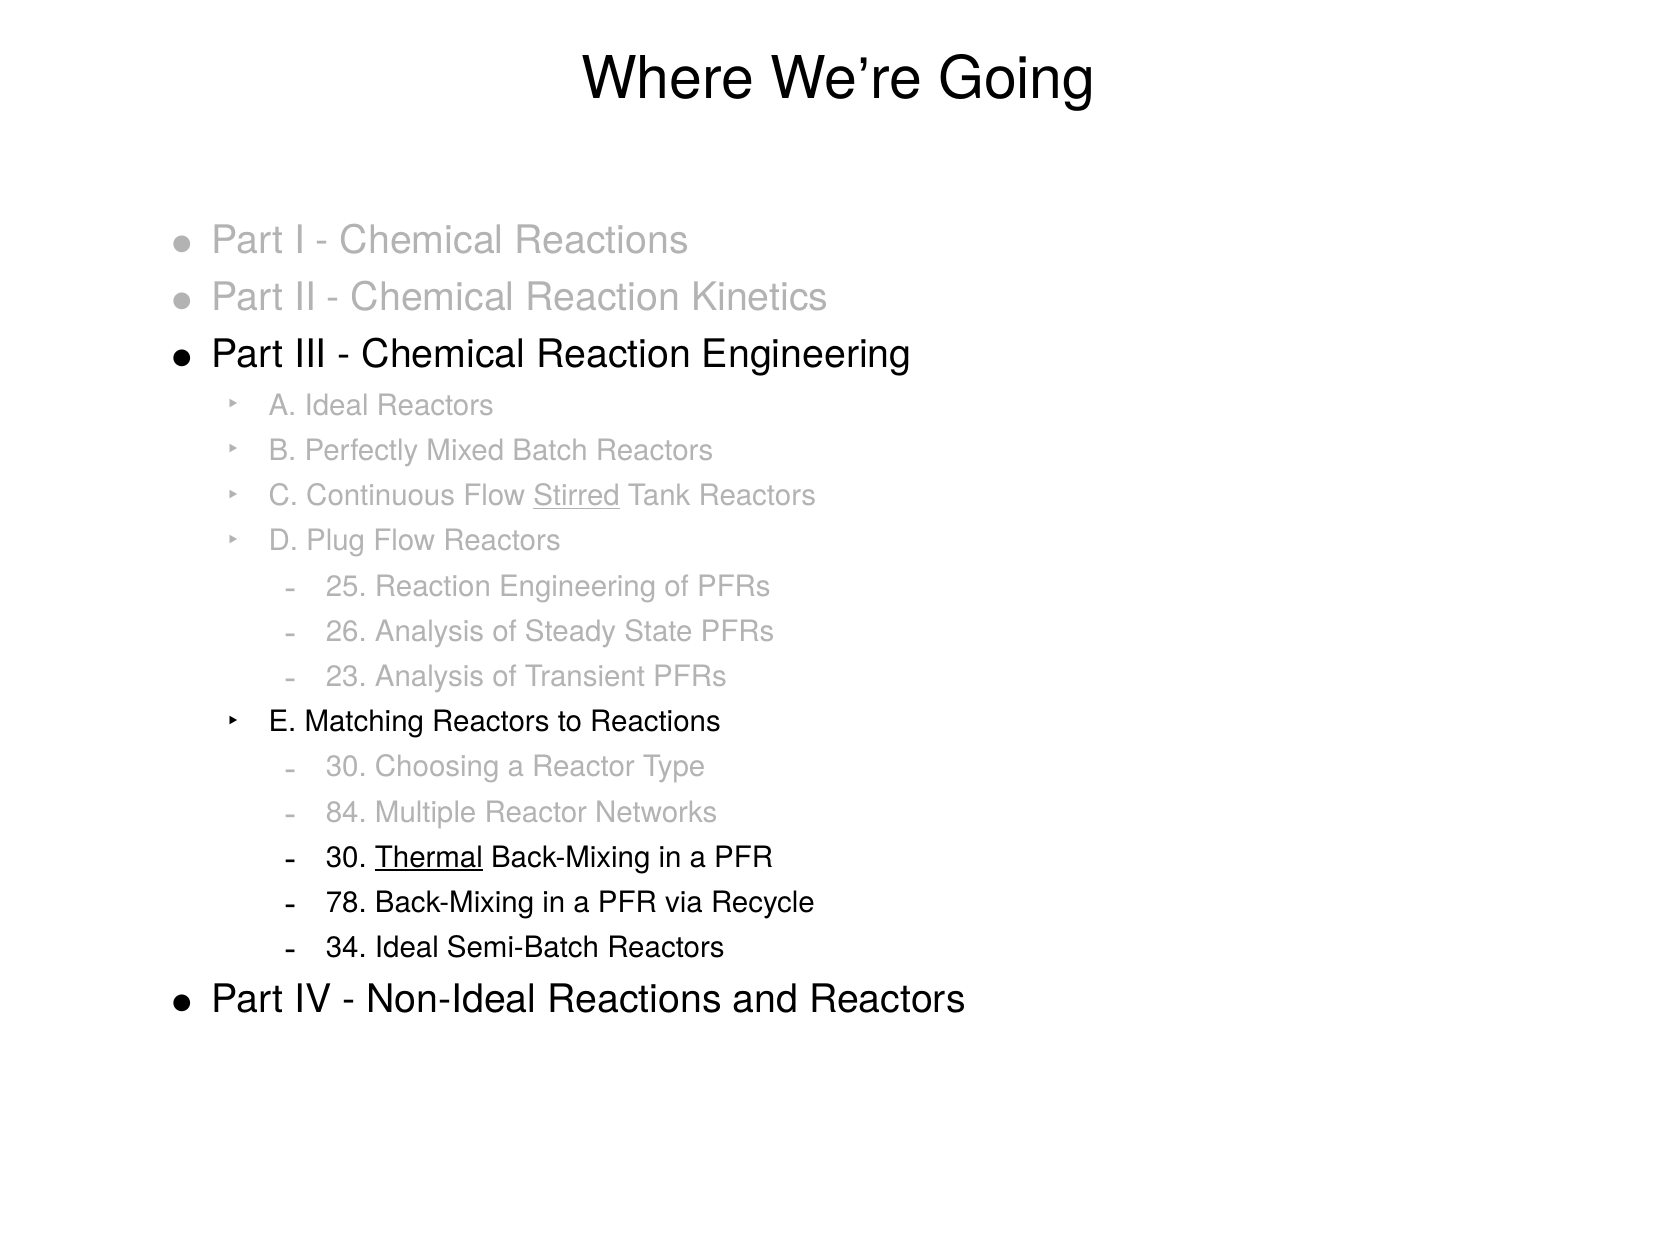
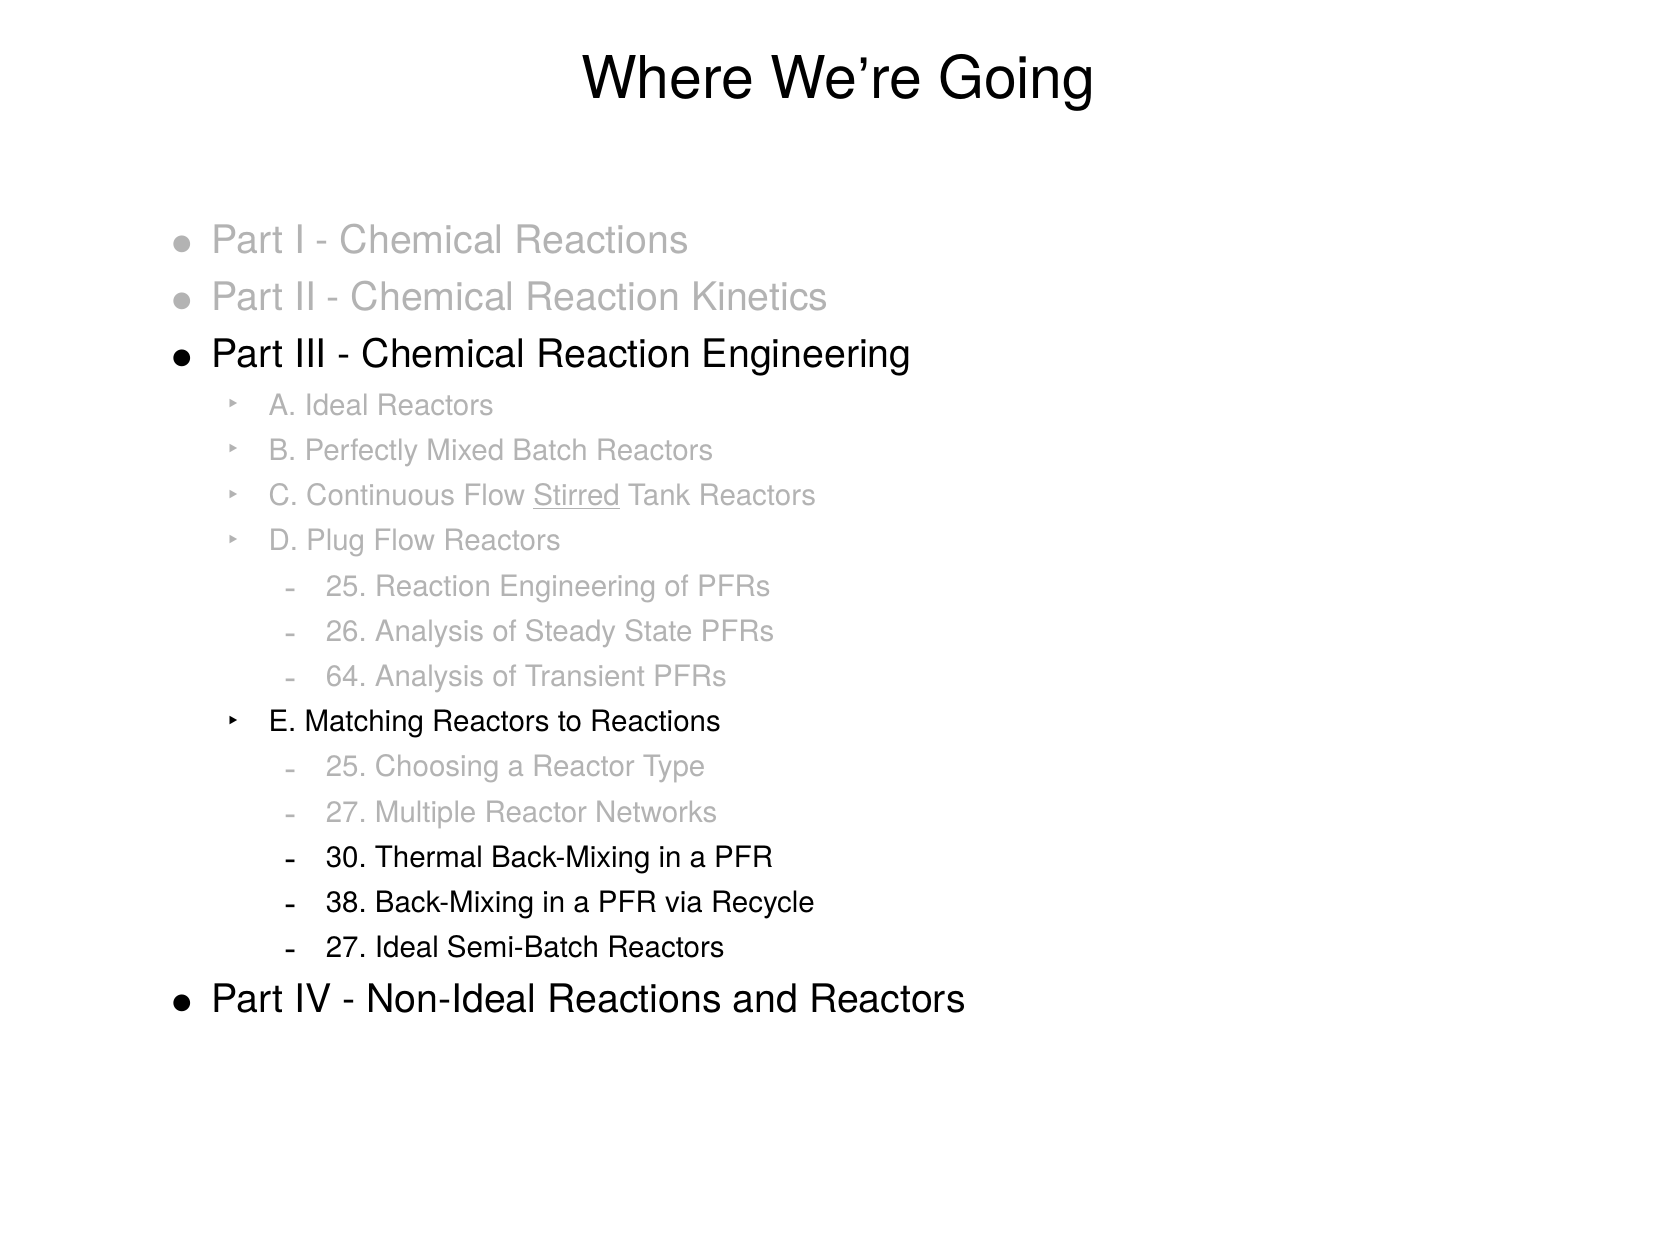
23: 23 -> 64
30 at (346, 767): 30 -> 25
84 at (346, 812): 84 -> 27
Thermal underline: present -> none
78: 78 -> 38
34 at (346, 948): 34 -> 27
